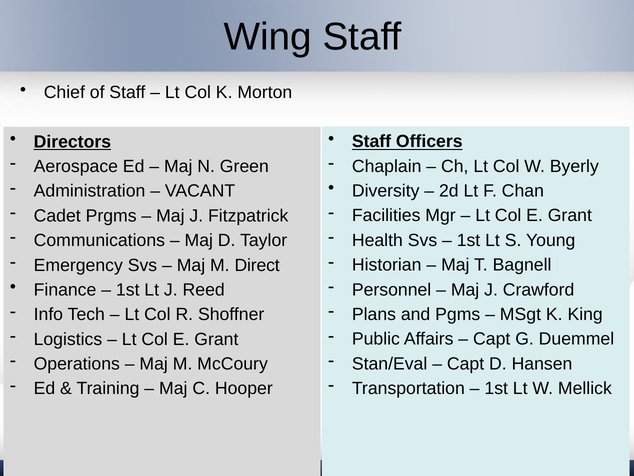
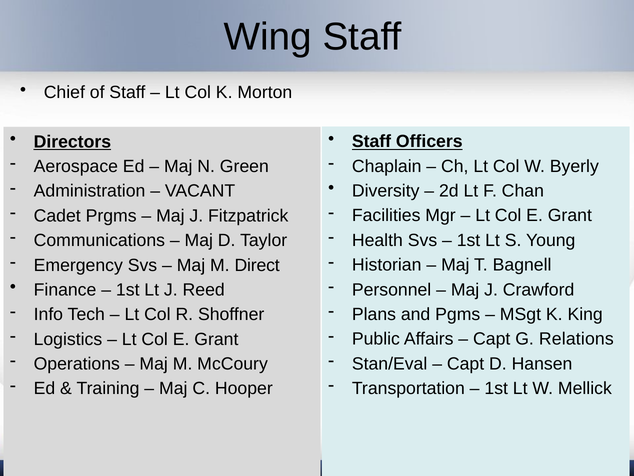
Duemmel: Duemmel -> Relations
